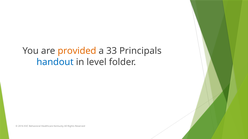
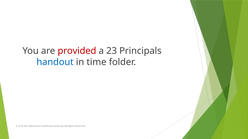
provided colour: orange -> red
33: 33 -> 23
level: level -> time
